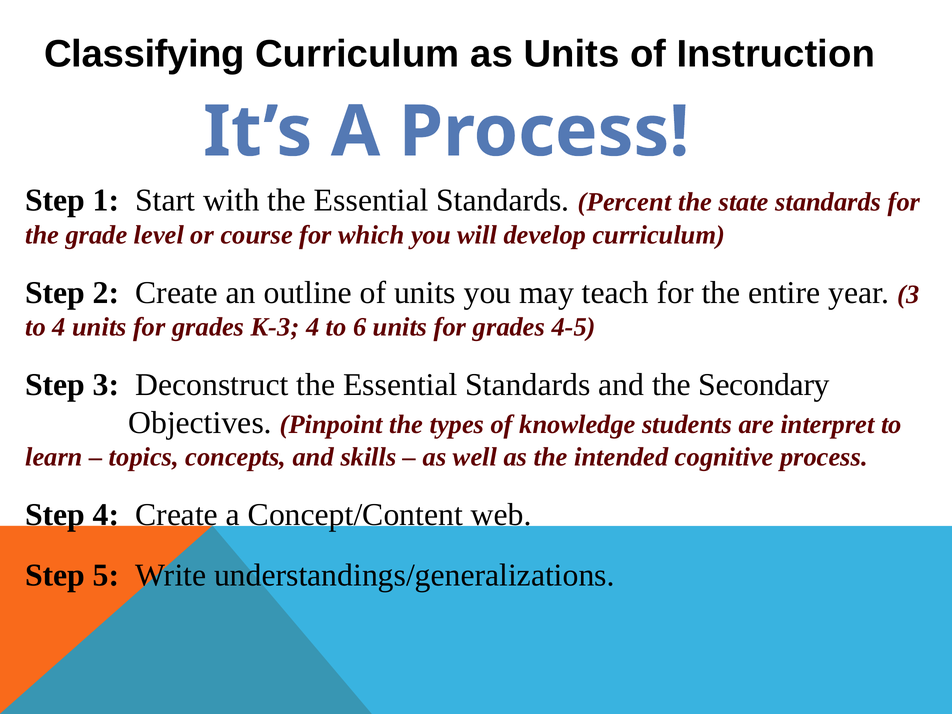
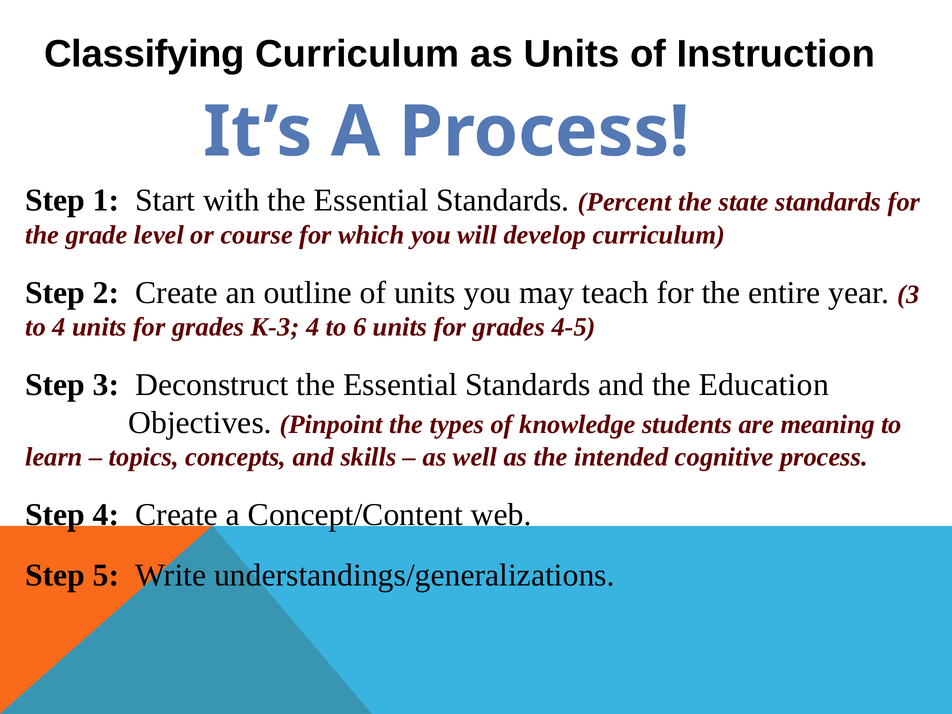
Secondary: Secondary -> Education
interpret: interpret -> meaning
